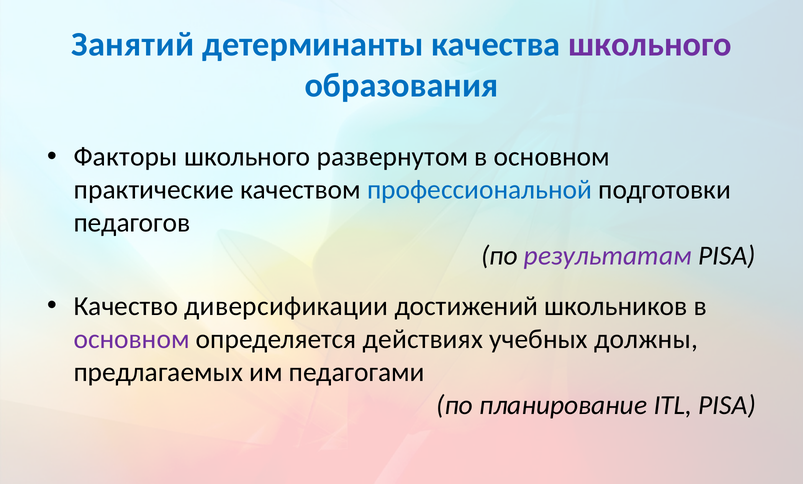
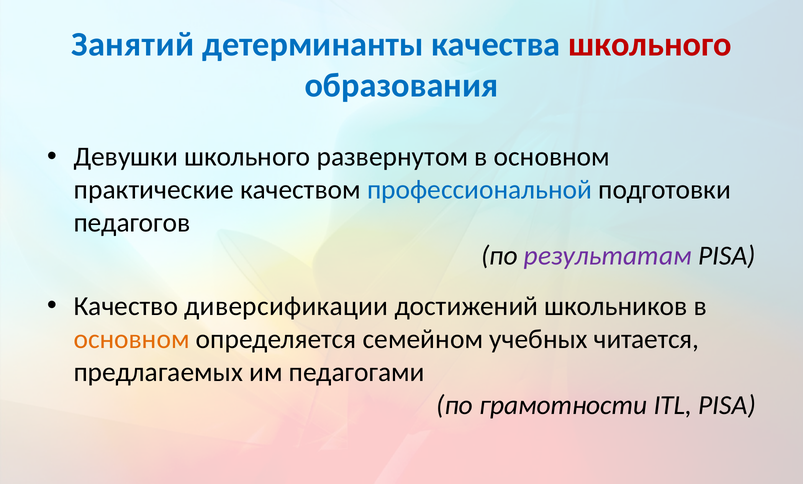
школьного at (650, 44) colour: purple -> red
Факторы: Факторы -> Девушки
основном at (132, 339) colour: purple -> orange
действиях: действиях -> семейном
должны: должны -> читается
планирование: планирование -> грамотности
